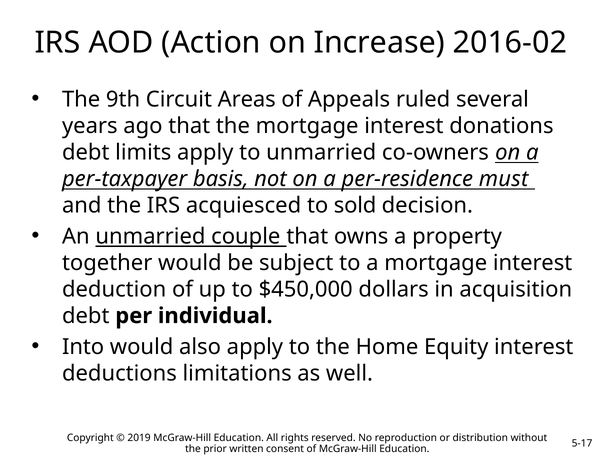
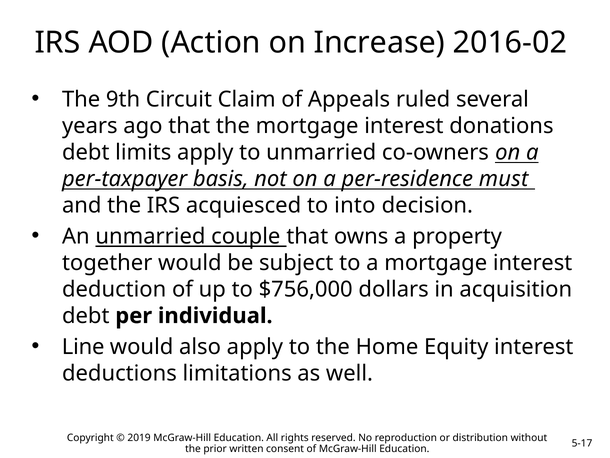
Areas: Areas -> Claim
sold: sold -> into
$450,000: $450,000 -> $756,000
Into: Into -> Line
